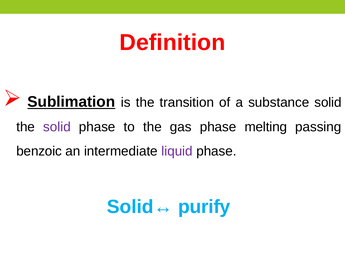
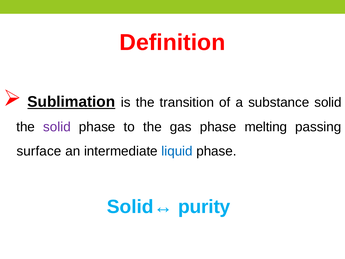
benzoic: benzoic -> surface
liquid colour: purple -> blue
purify: purify -> purity
